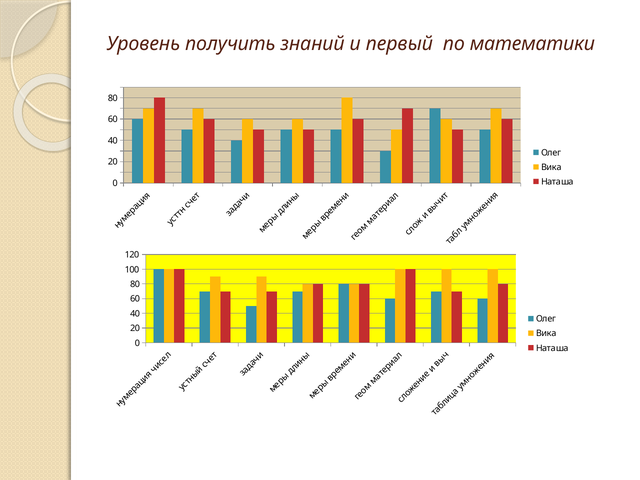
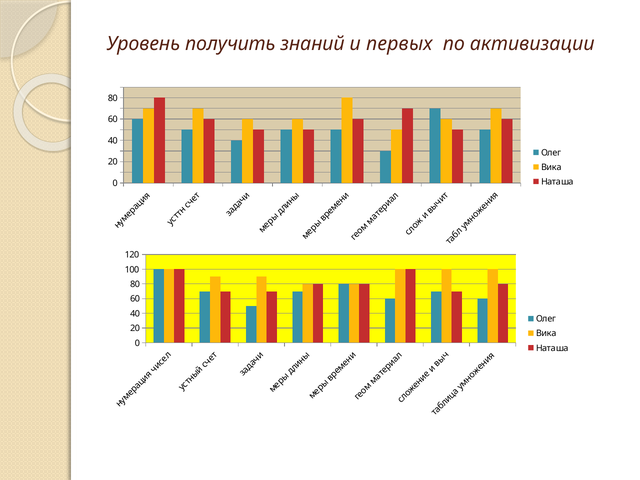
первый: первый -> первых
математики: математики -> активизации
